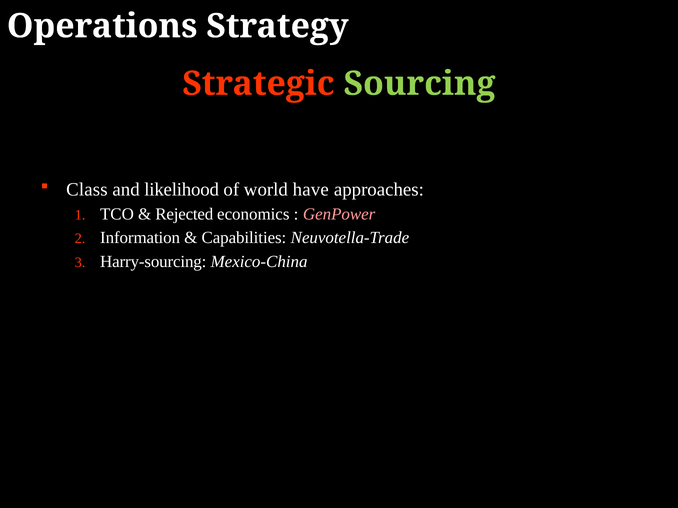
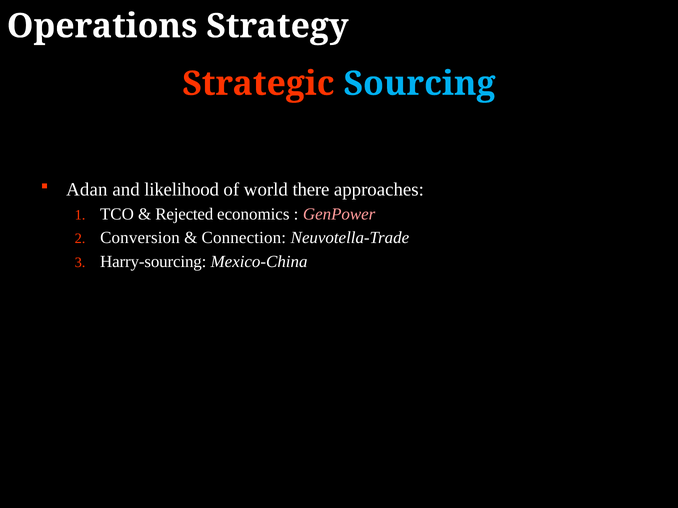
Sourcing colour: light green -> light blue
Class: Class -> Adan
have: have -> there
Information: Information -> Conversion
Capabilities: Capabilities -> Connection
